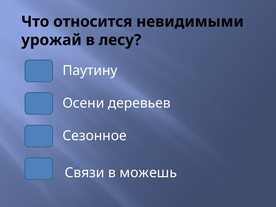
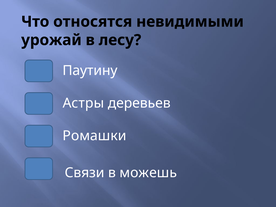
относится: относится -> относятся
Осени: Осени -> Астры
Сезонное: Сезонное -> Ромашки
